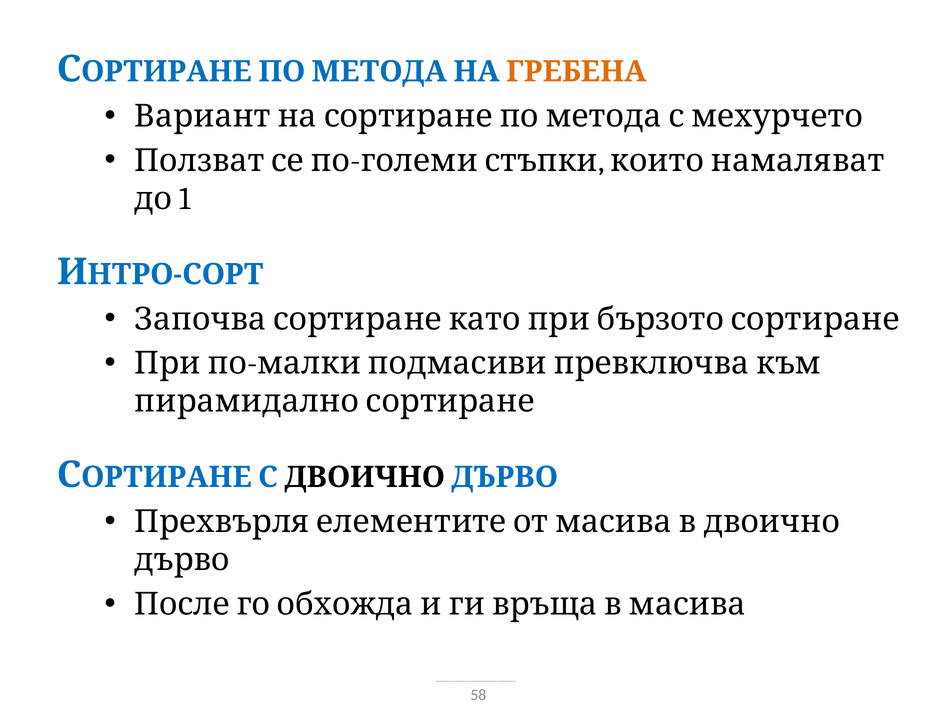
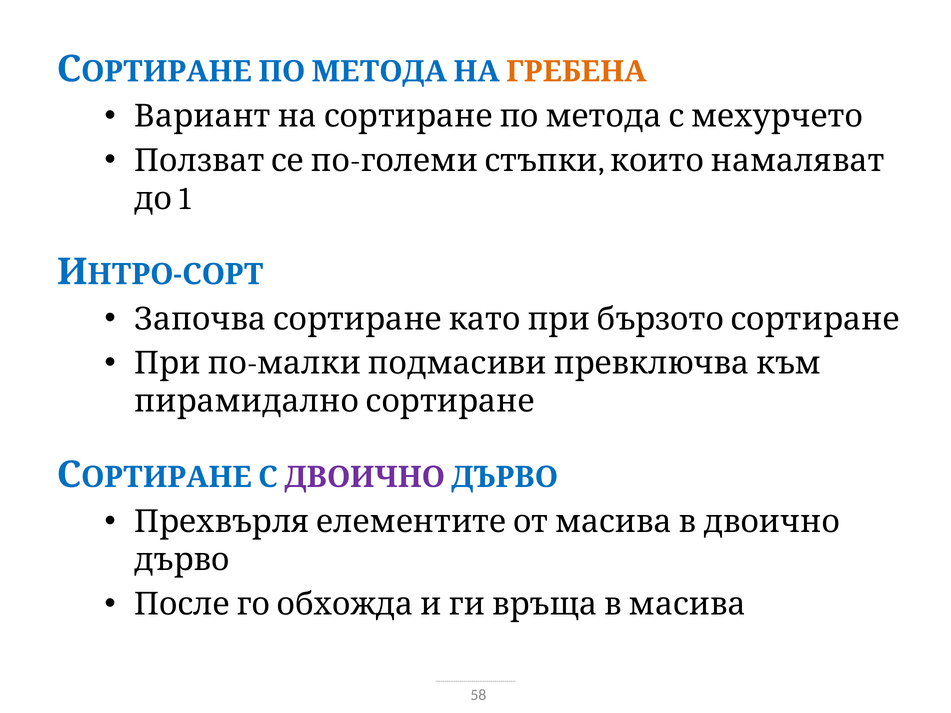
ДВОИЧНО colour: black -> purple
